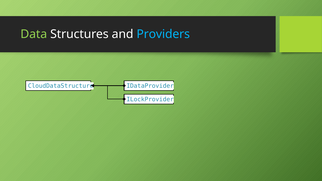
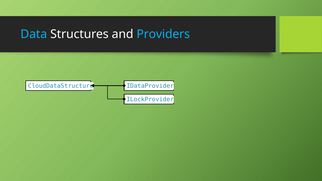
Data colour: light green -> light blue
